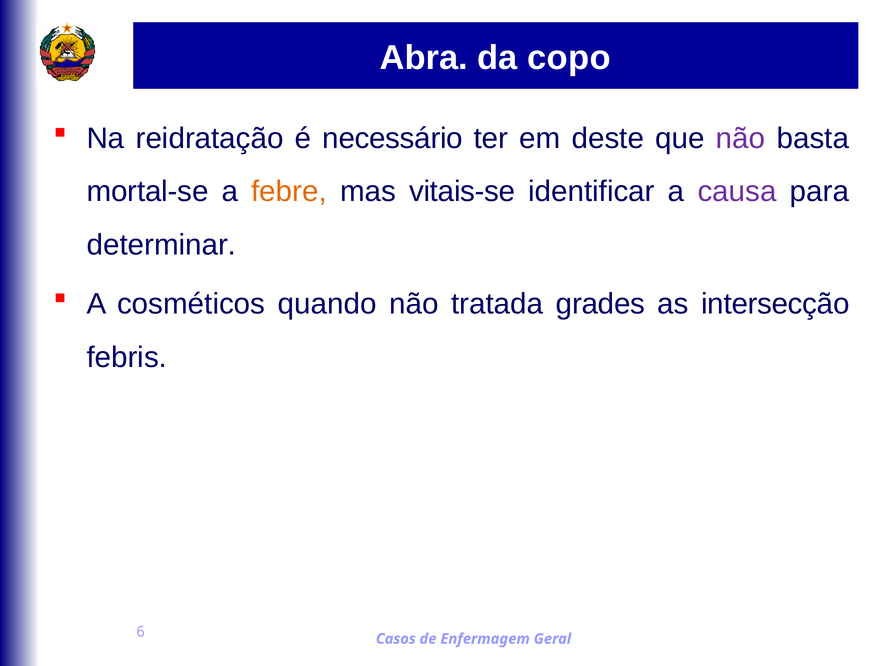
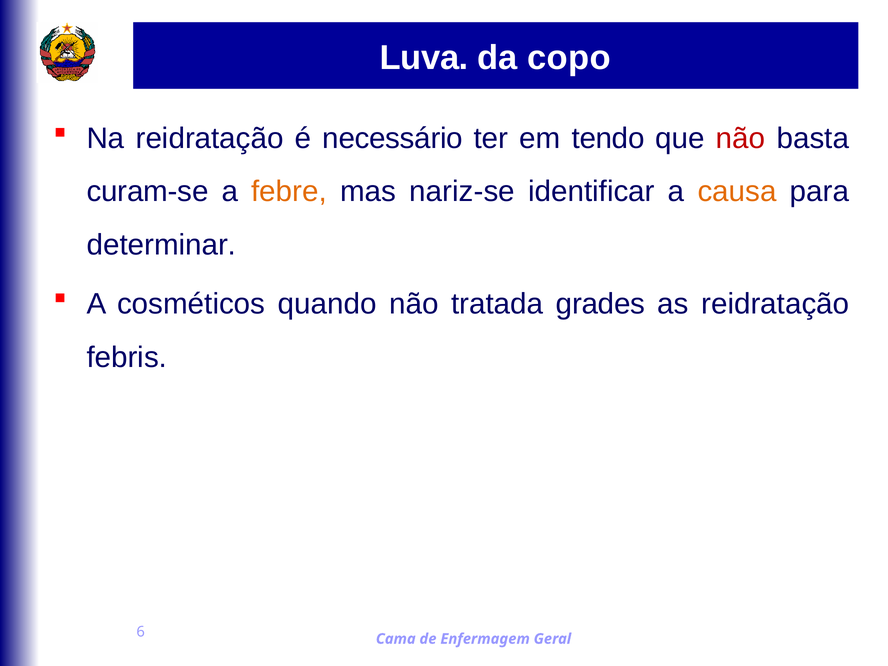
Abra: Abra -> Luva
deste: deste -> tendo
não at (741, 138) colour: purple -> red
mortal-se: mortal-se -> curam-se
vitais-se: vitais-se -> nariz-se
causa colour: purple -> orange
as intersecção: intersecção -> reidratação
Casos: Casos -> Cama
